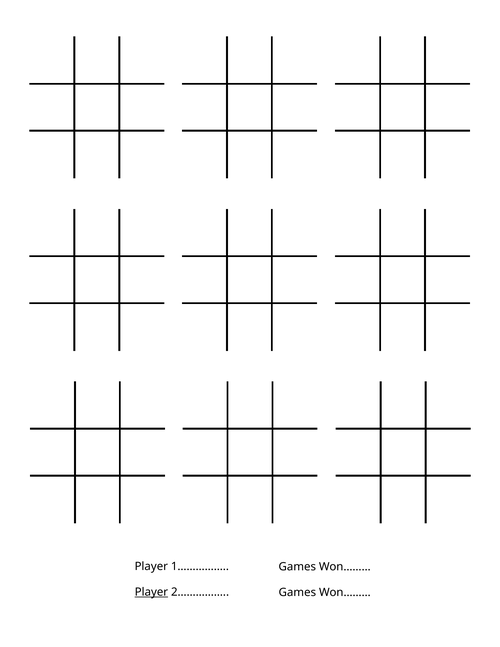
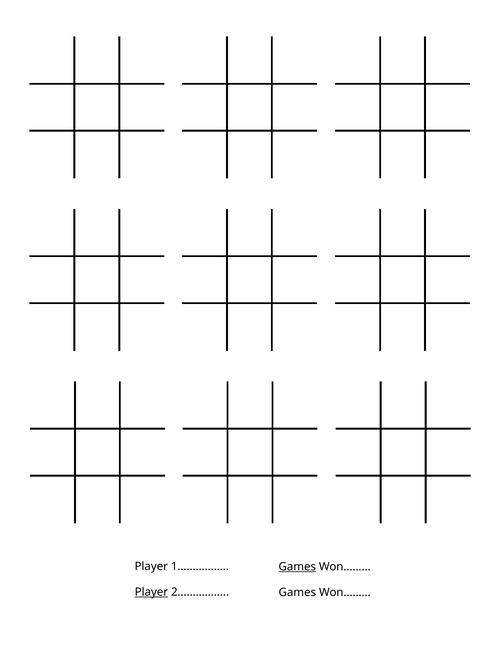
Games at (297, 567) underline: none -> present
